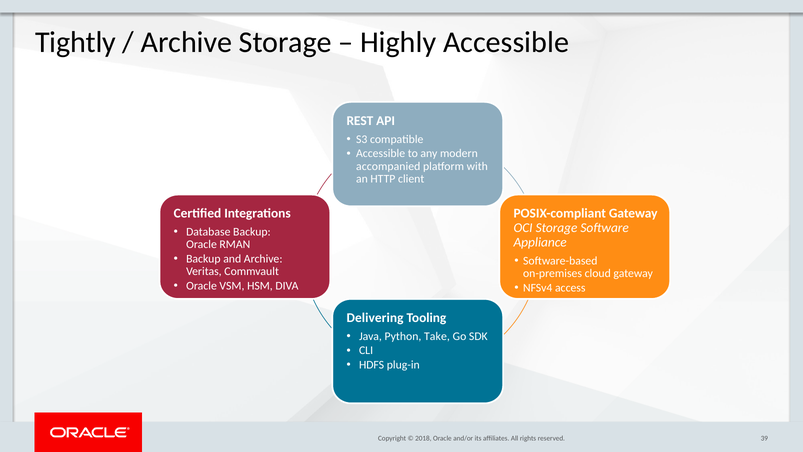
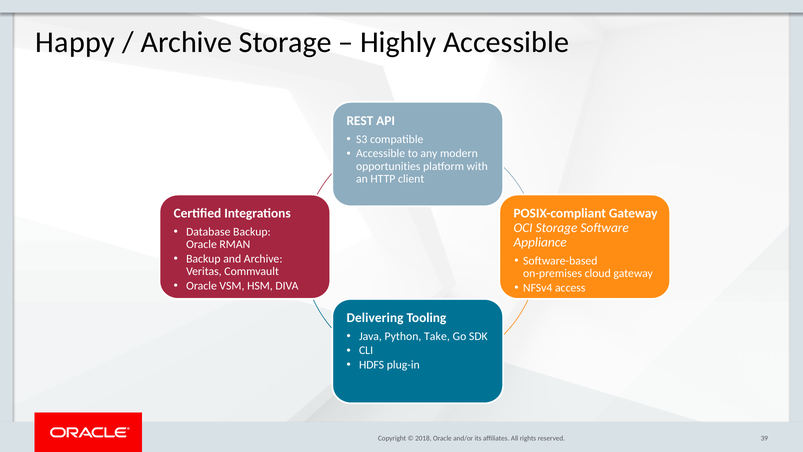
Tightly: Tightly -> Happy
accompanied: accompanied -> opportunities
